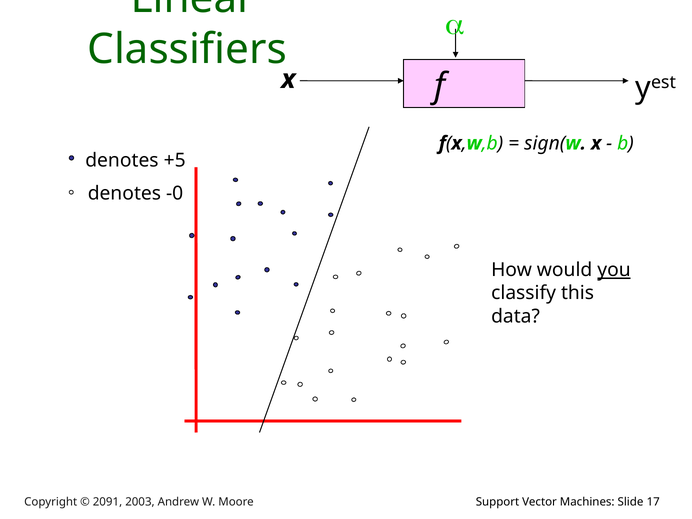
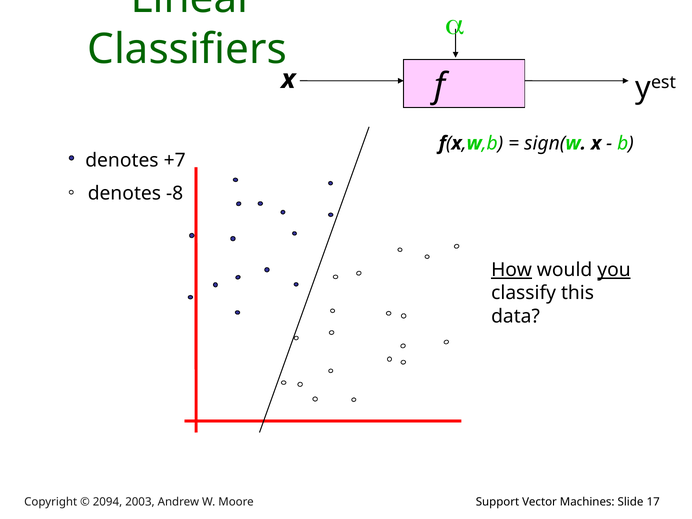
+5: +5 -> +7
-0: -0 -> -8
How underline: none -> present
2091: 2091 -> 2094
